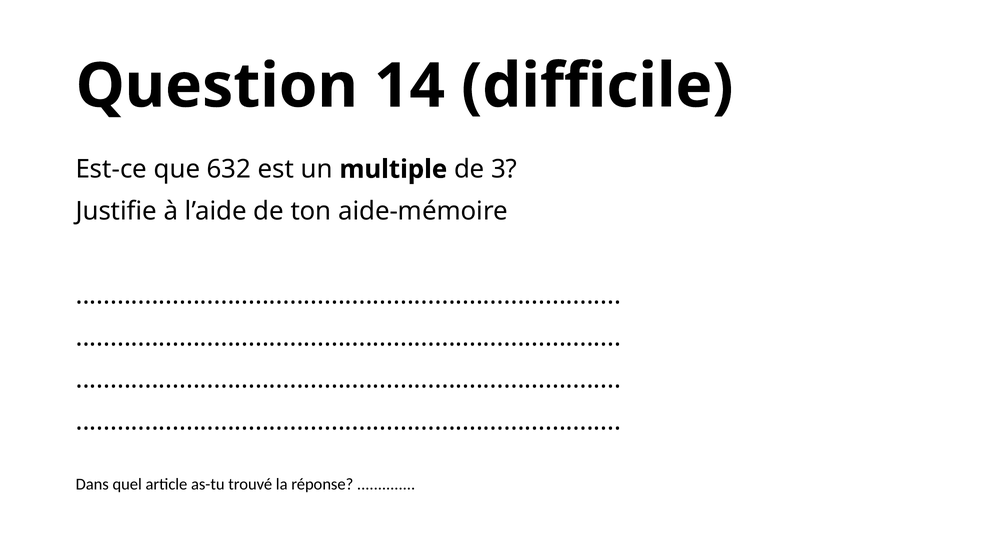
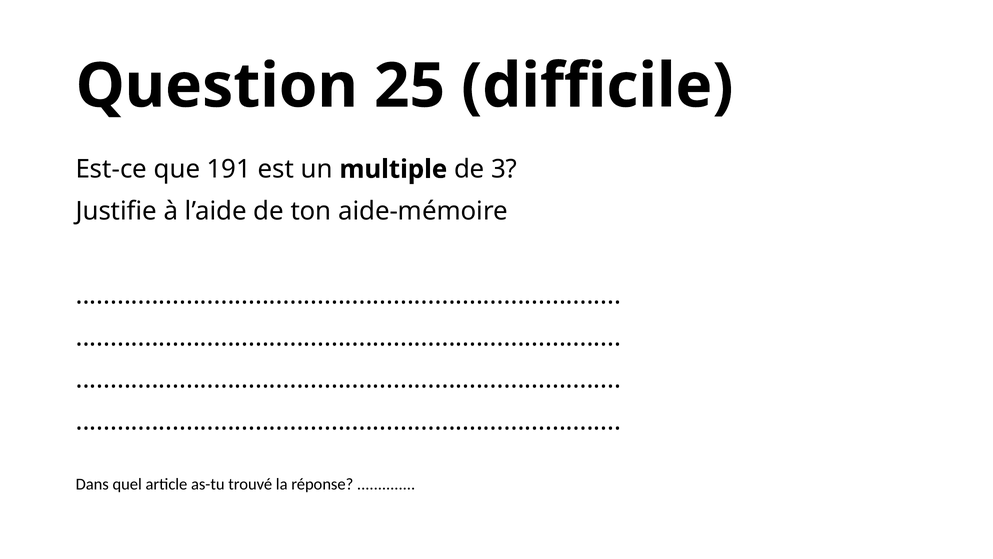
14: 14 -> 25
632: 632 -> 191
